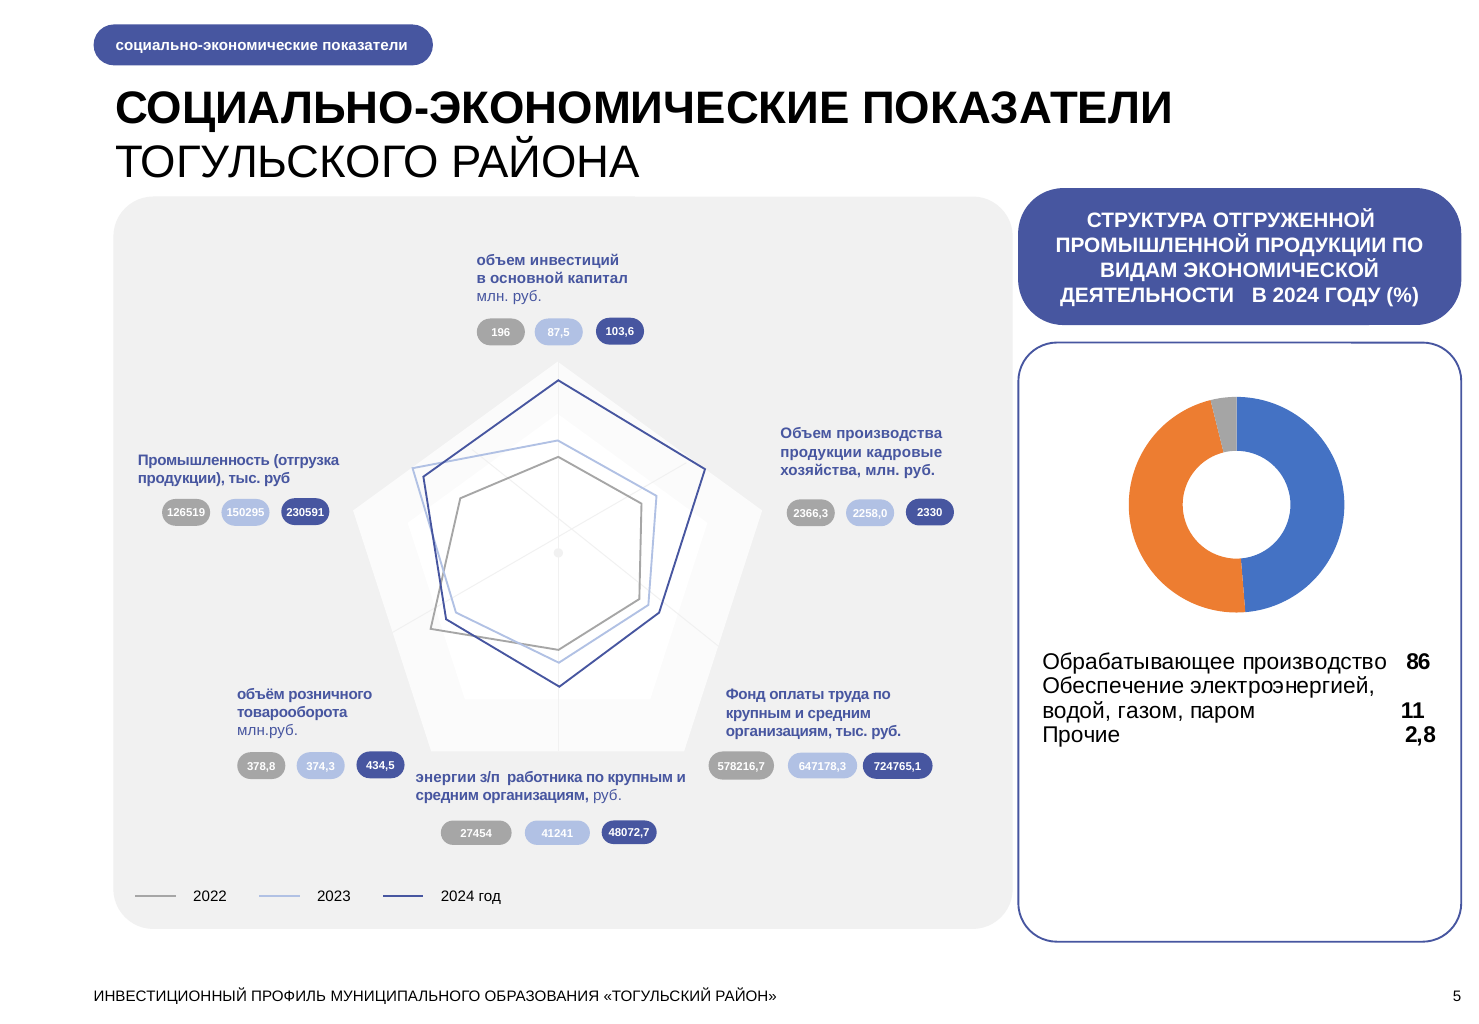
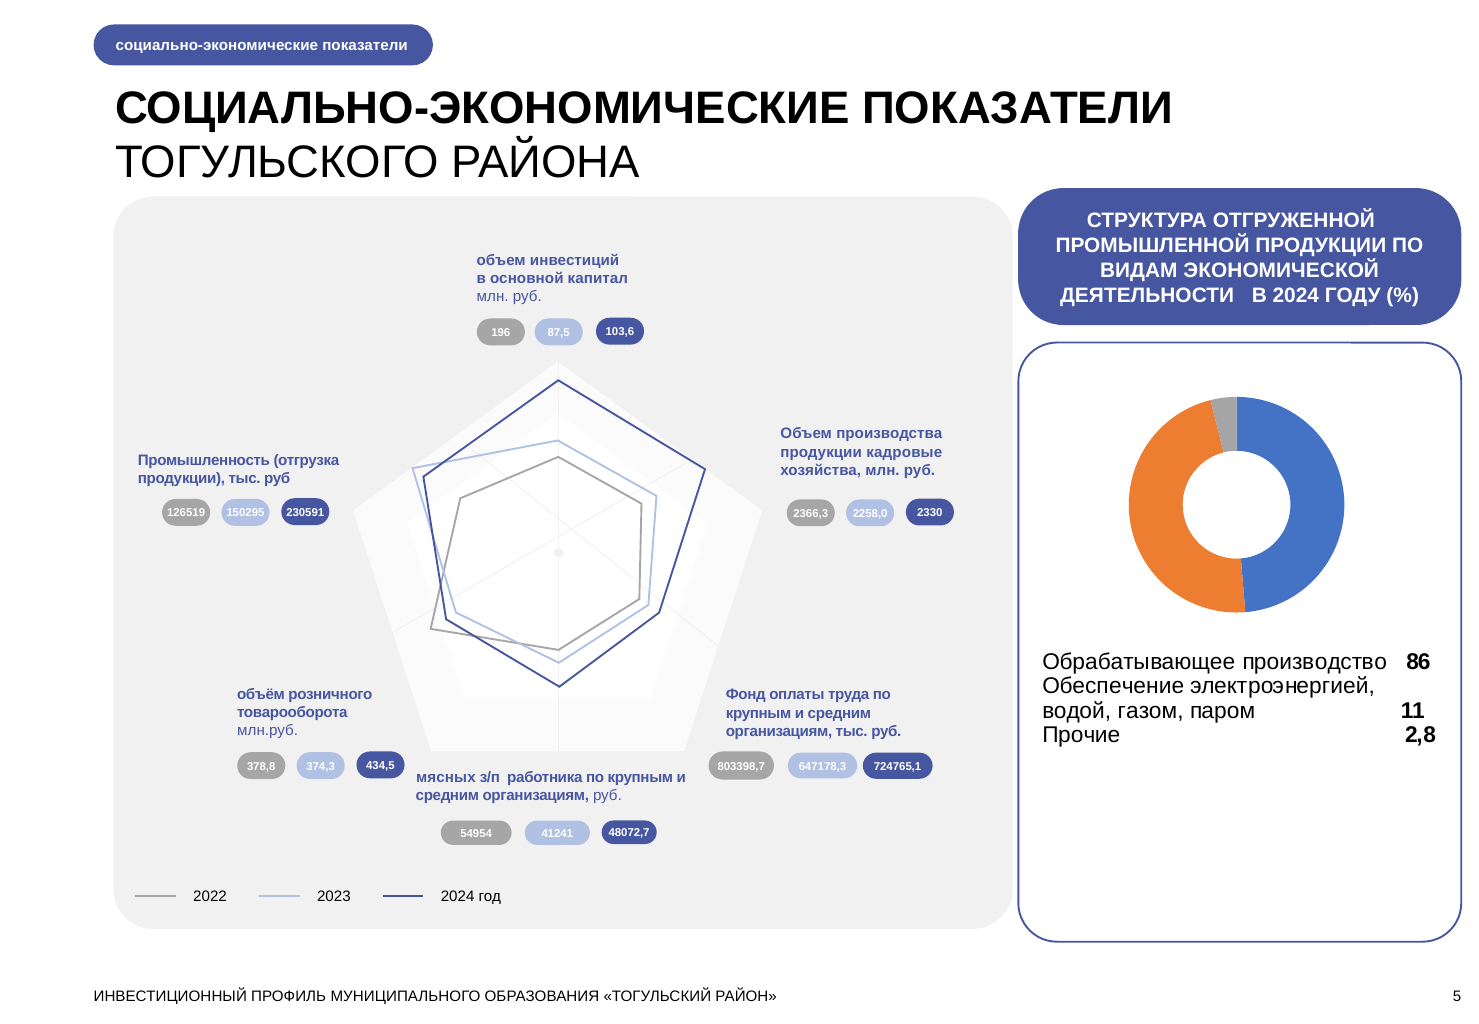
578216,7: 578216,7 -> 803398,7
энергии: энергии -> мясных
27454: 27454 -> 54954
